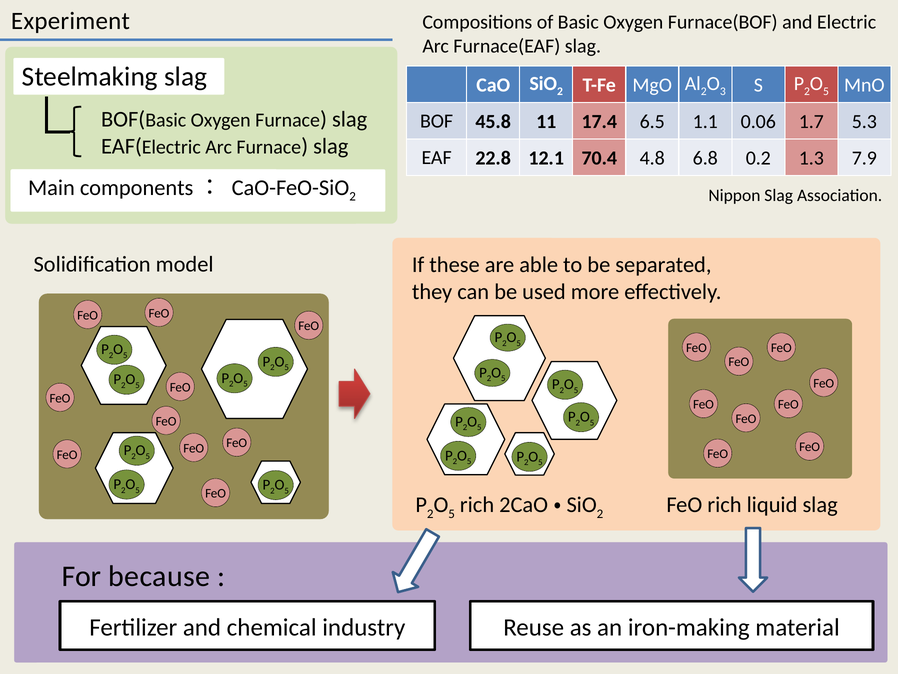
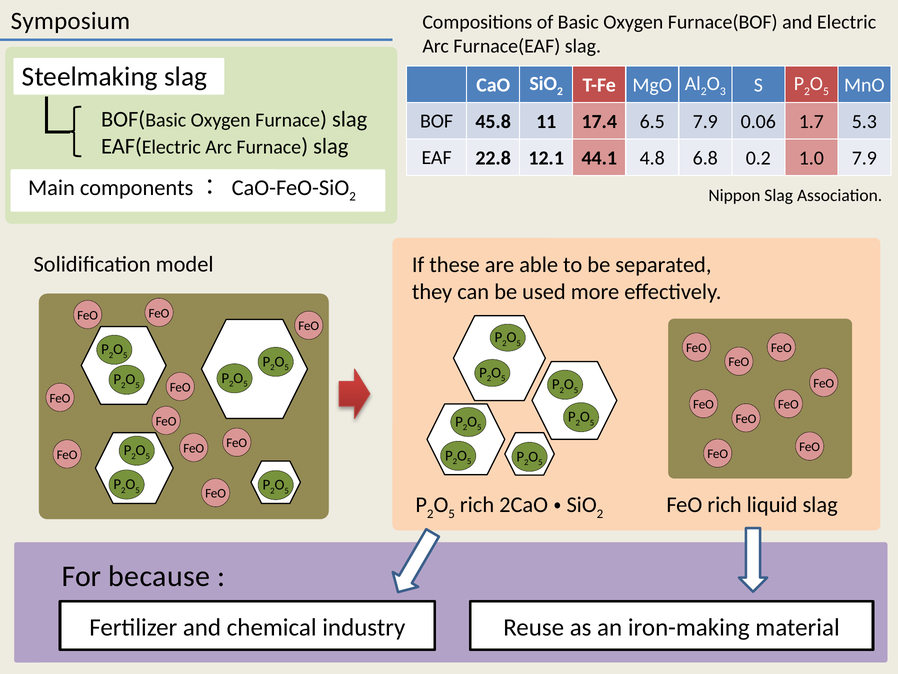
Experiment: Experiment -> Symposium
6.5 1.1: 1.1 -> 7.9
70.4: 70.4 -> 44.1
1.3: 1.3 -> 1.0
